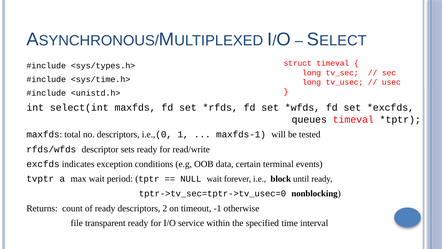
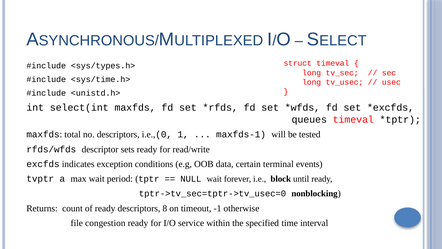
2: 2 -> 8
transparent: transparent -> congestion
